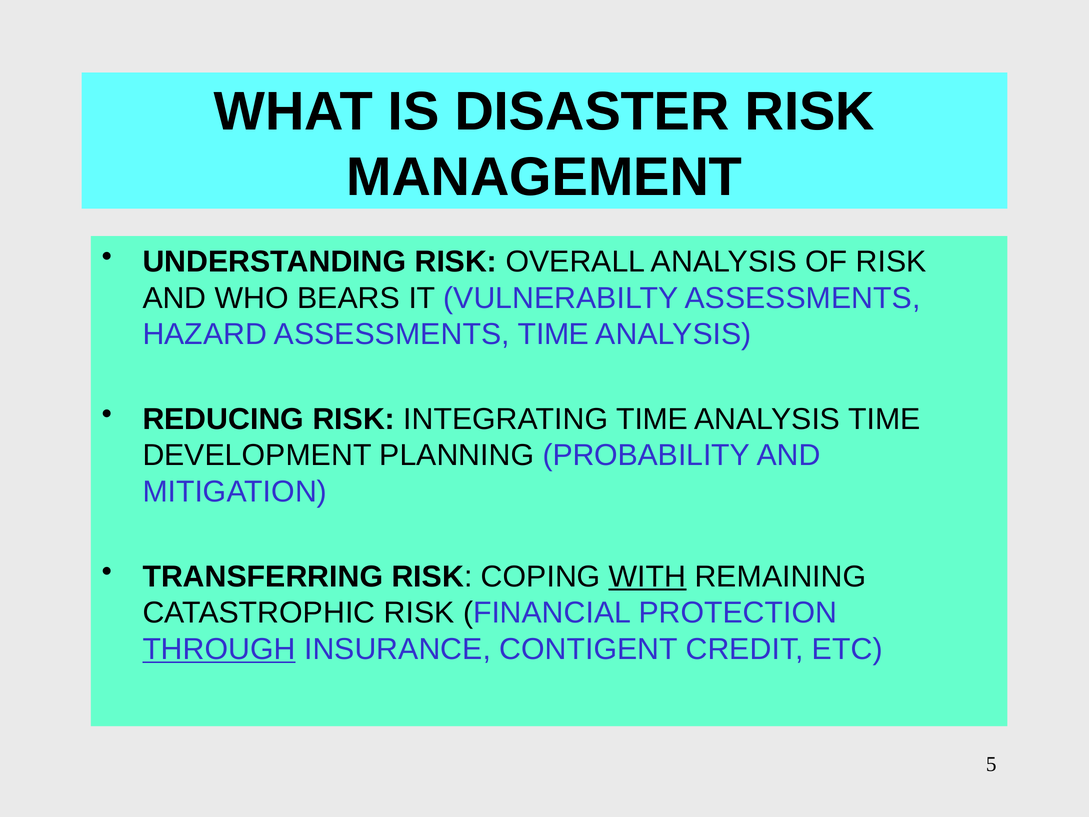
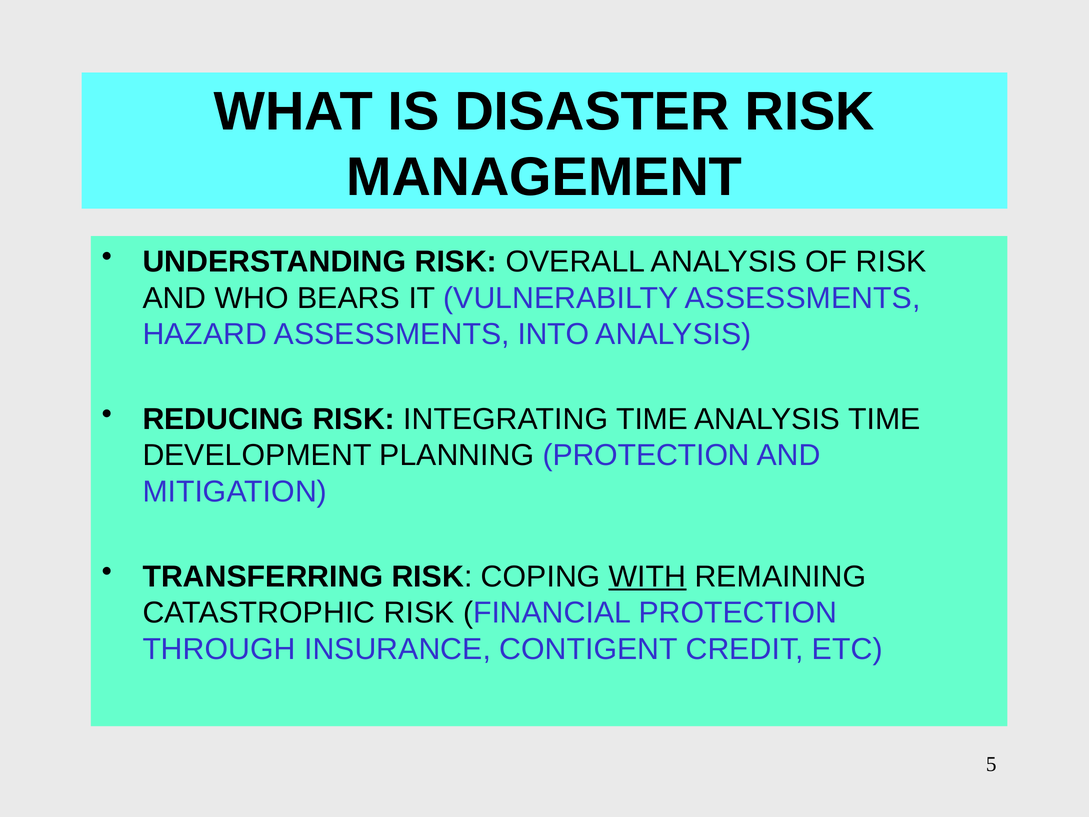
ASSESSMENTS TIME: TIME -> INTO
PLANNING PROBABILITY: PROBABILITY -> PROTECTION
THROUGH underline: present -> none
